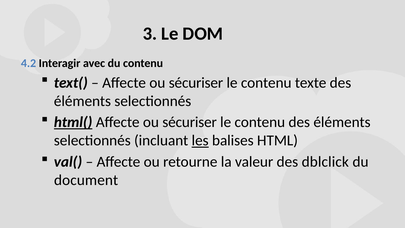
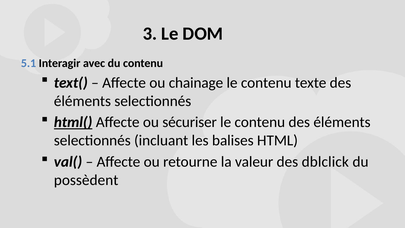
4.2: 4.2 -> 5.1
sécuriser at (196, 83): sécuriser -> chainage
les underline: present -> none
document: document -> possèdent
